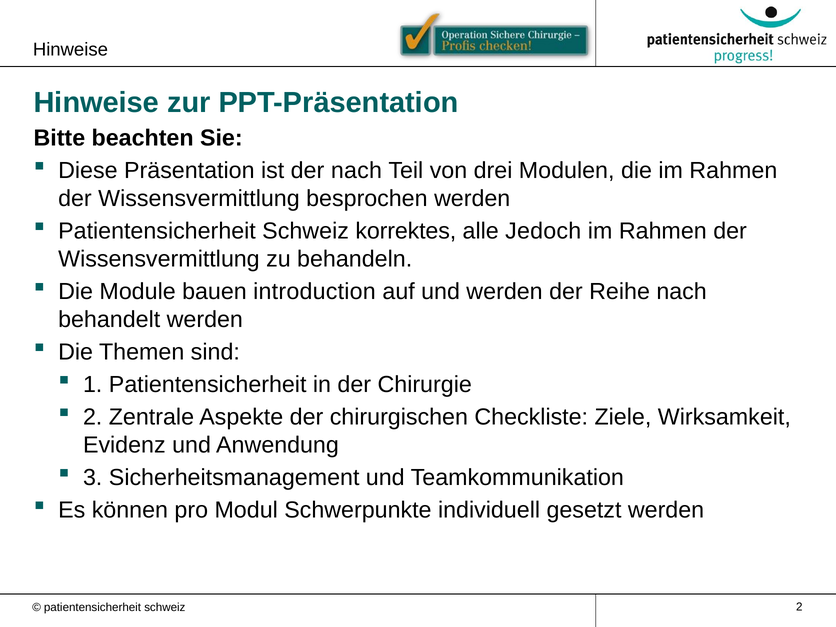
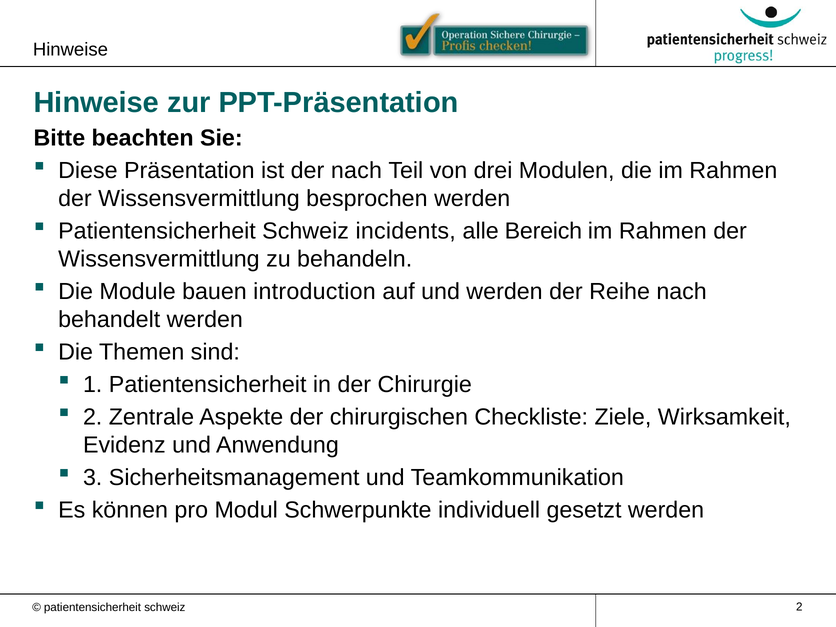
korrektes: korrektes -> incidents
Jedoch: Jedoch -> Bereich
